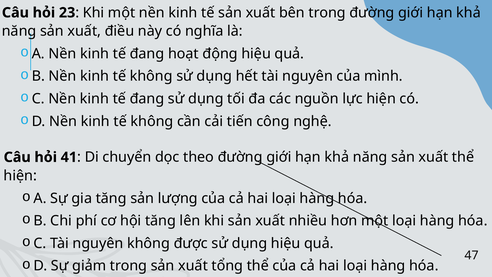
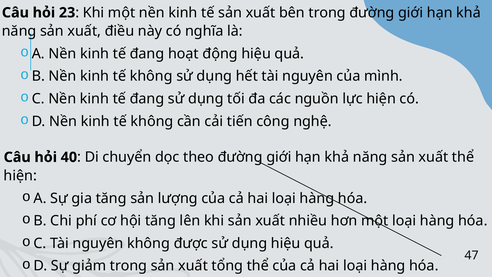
41: 41 -> 40
